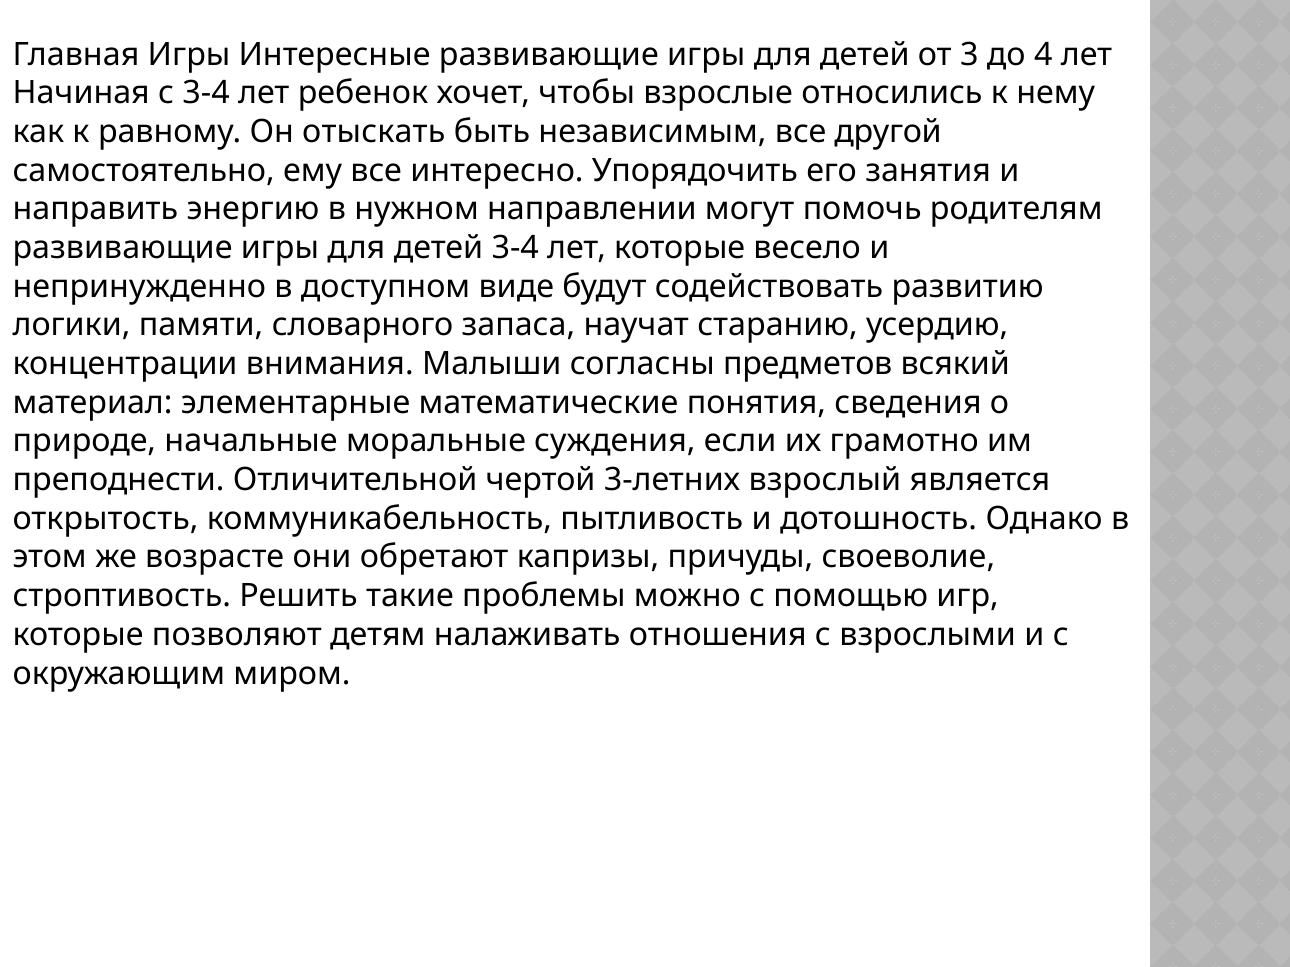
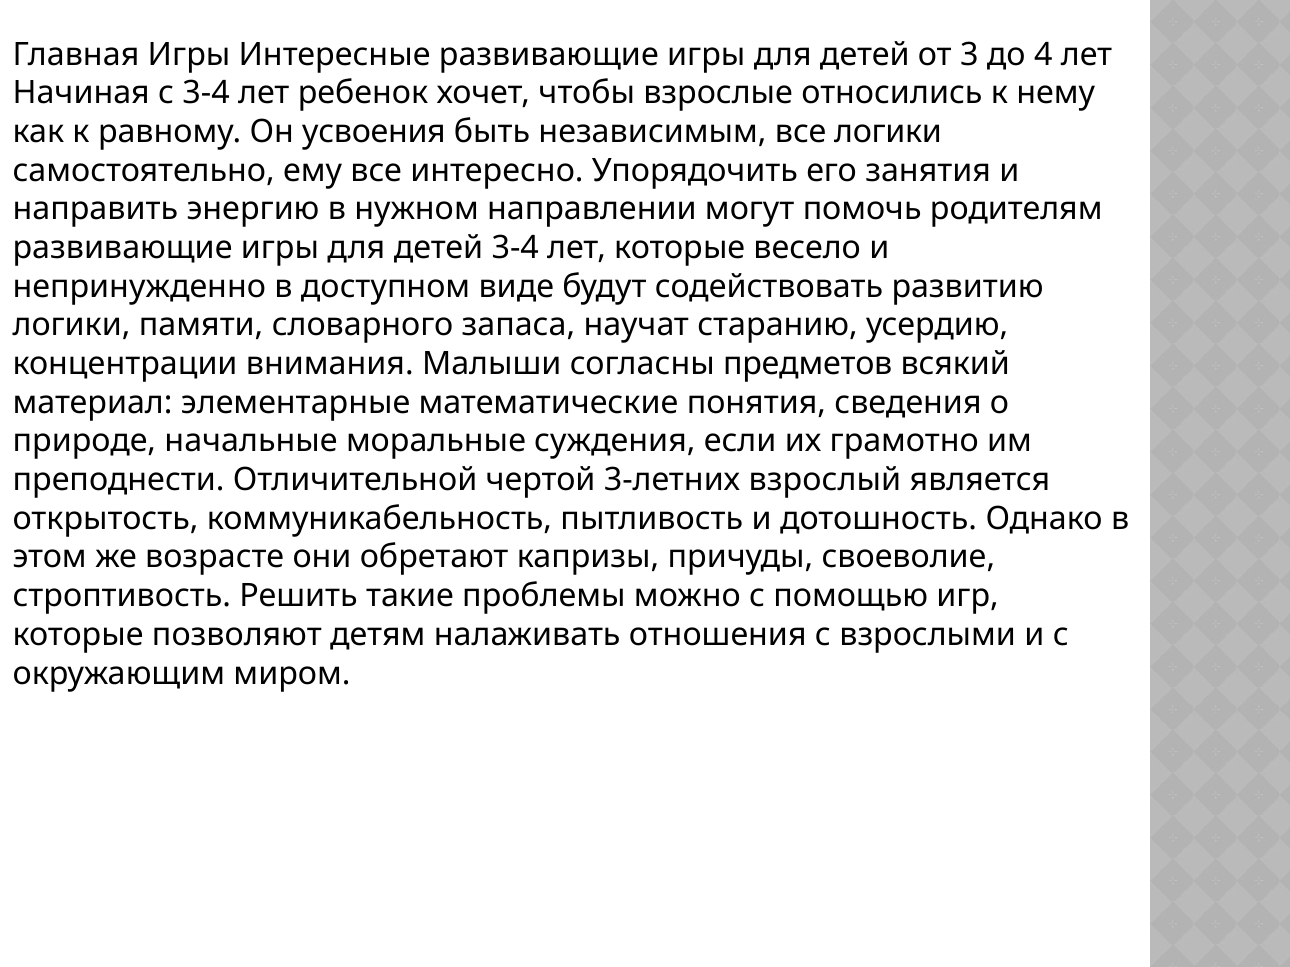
отыскать: отыскать -> усвоения
все другой: другой -> логики
